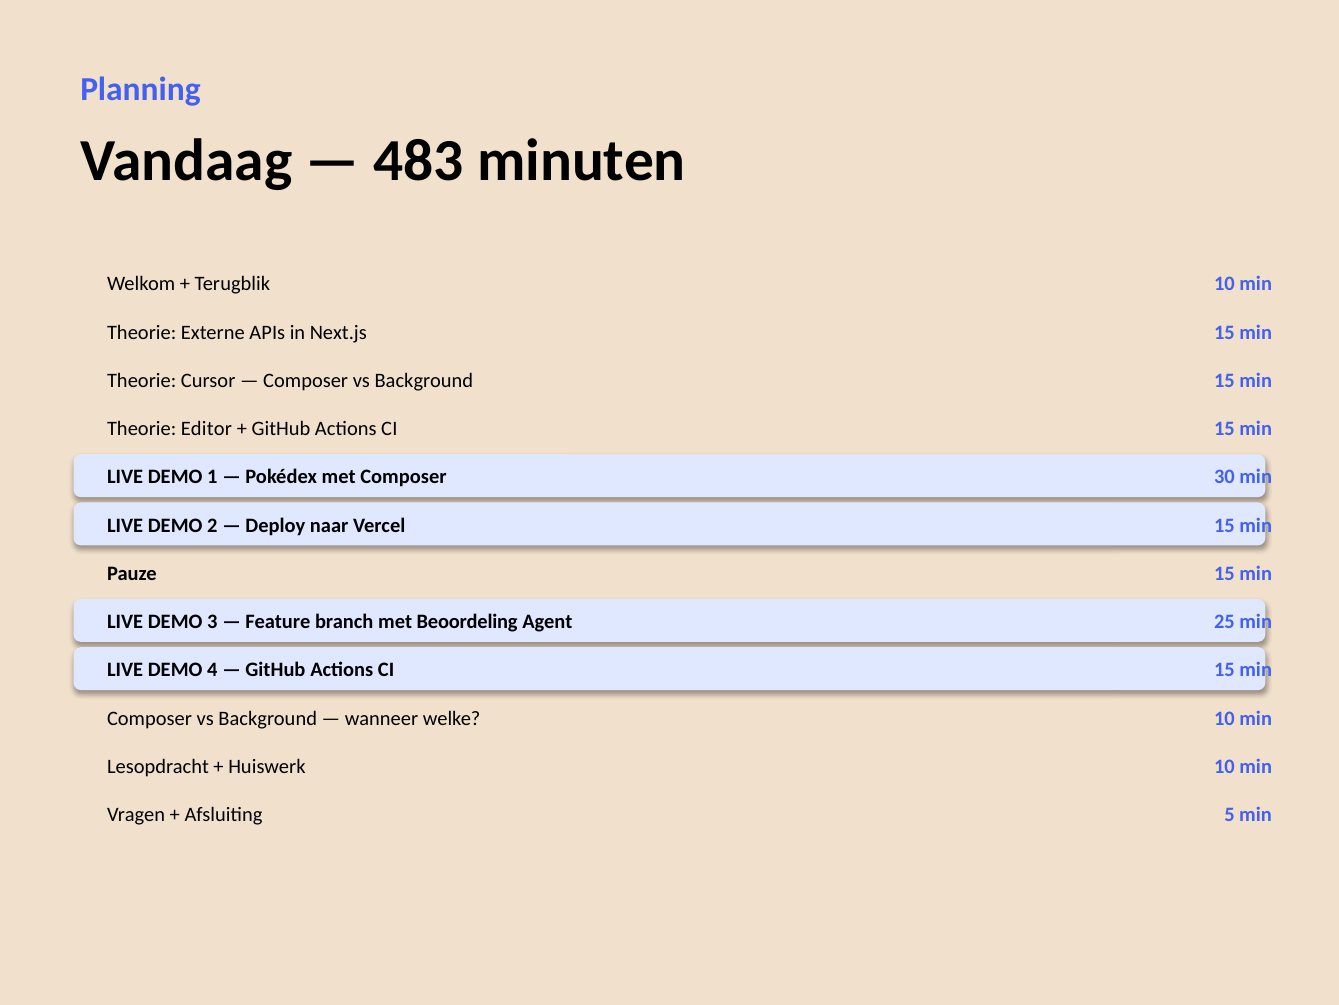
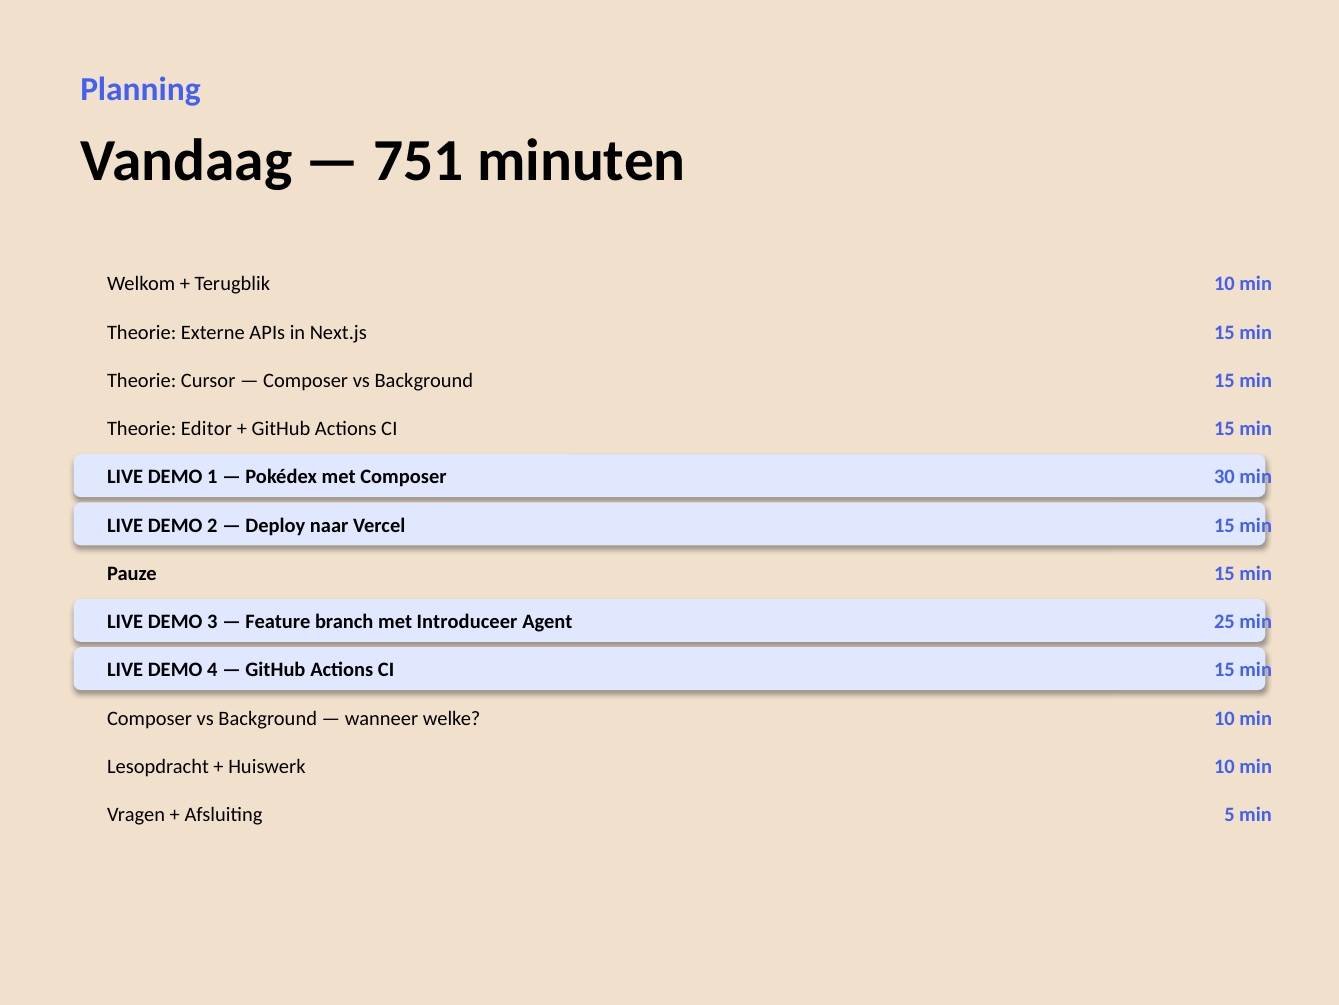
483: 483 -> 751
Beoordeling: Beoordeling -> Introduceer
